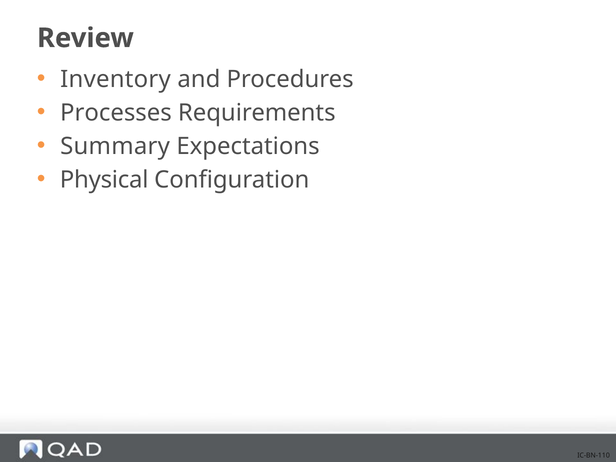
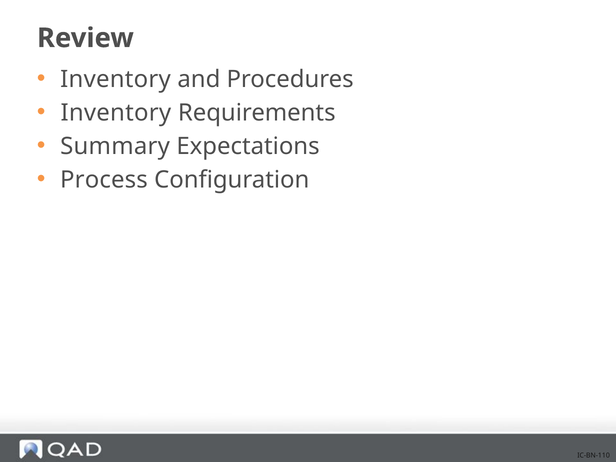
Processes at (116, 113): Processes -> Inventory
Physical: Physical -> Process
